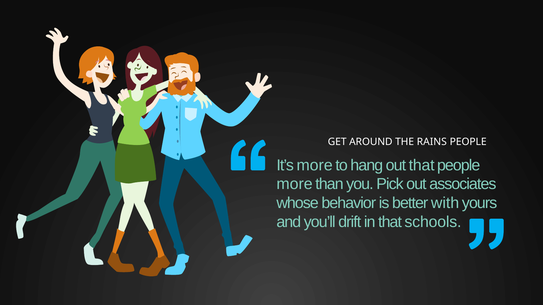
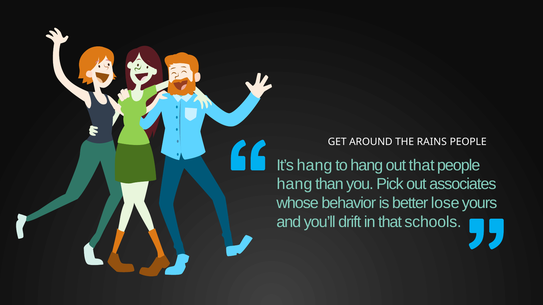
It’s more: more -> hang
more at (295, 184): more -> hang
with: with -> lose
